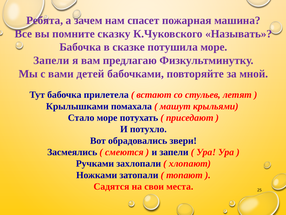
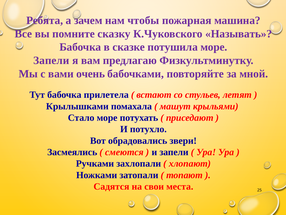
спасет: спасет -> чтобы
детей: детей -> очень
